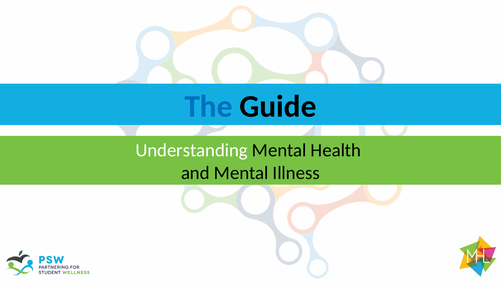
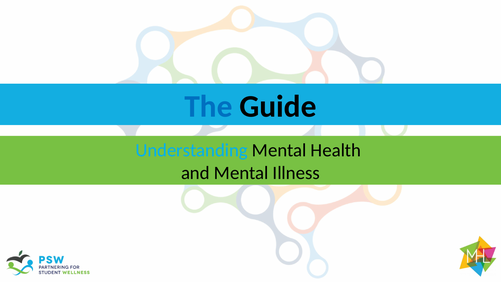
Understanding colour: white -> light blue
